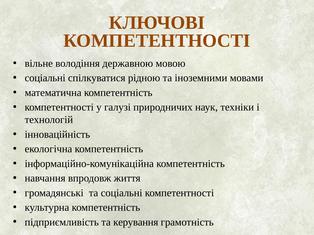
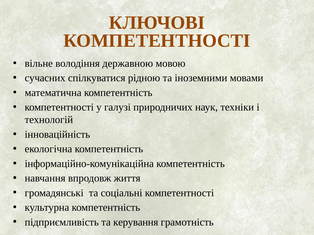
соціальні at (45, 78): соціальні -> сучасних
